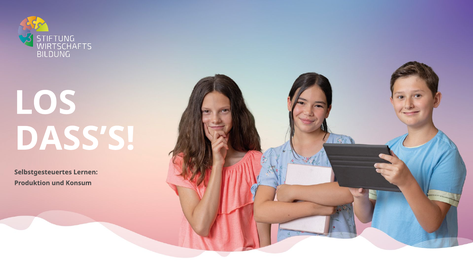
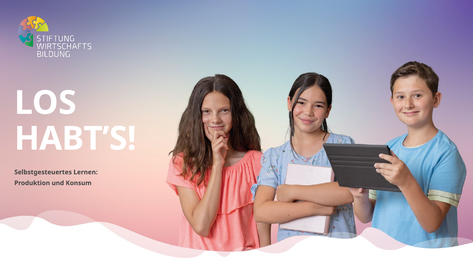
DASS’S: DASS’S -> HABT’S
